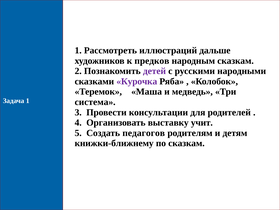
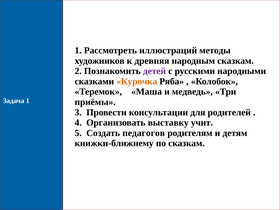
дальше: дальше -> методы
предков: предков -> древняя
Курочка colour: purple -> orange
система: система -> приёмы
